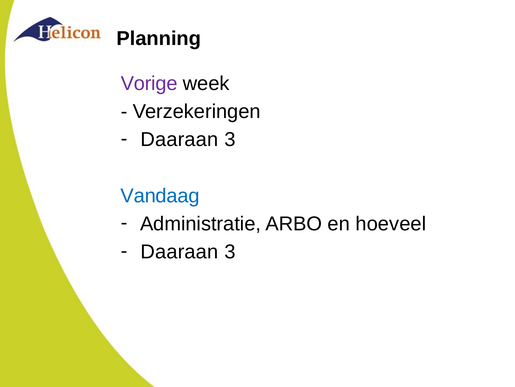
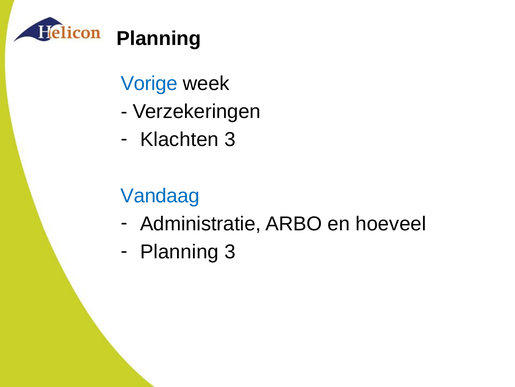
Vorige colour: purple -> blue
Daaraan at (179, 139): Daaraan -> Klachten
Daaraan at (179, 251): Daaraan -> Planning
